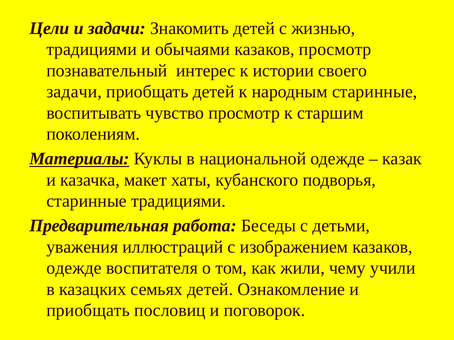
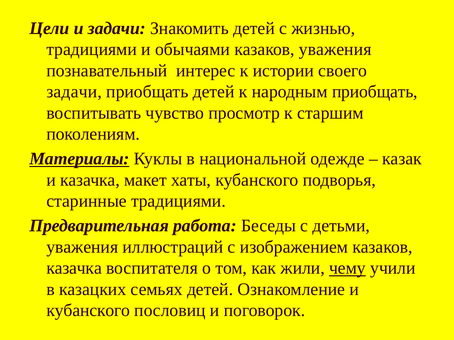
казаков просмотр: просмотр -> уважения
народным старинные: старинные -> приобщать
одежде at (74, 269): одежде -> казачка
чему underline: none -> present
приобщать at (88, 311): приобщать -> кубанского
